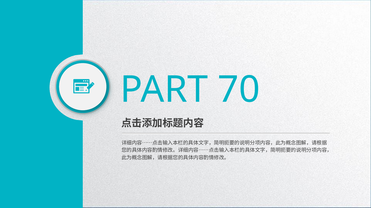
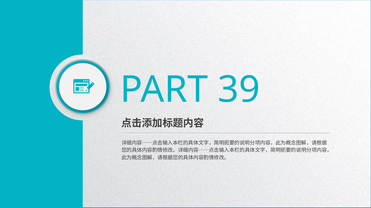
70: 70 -> 39
